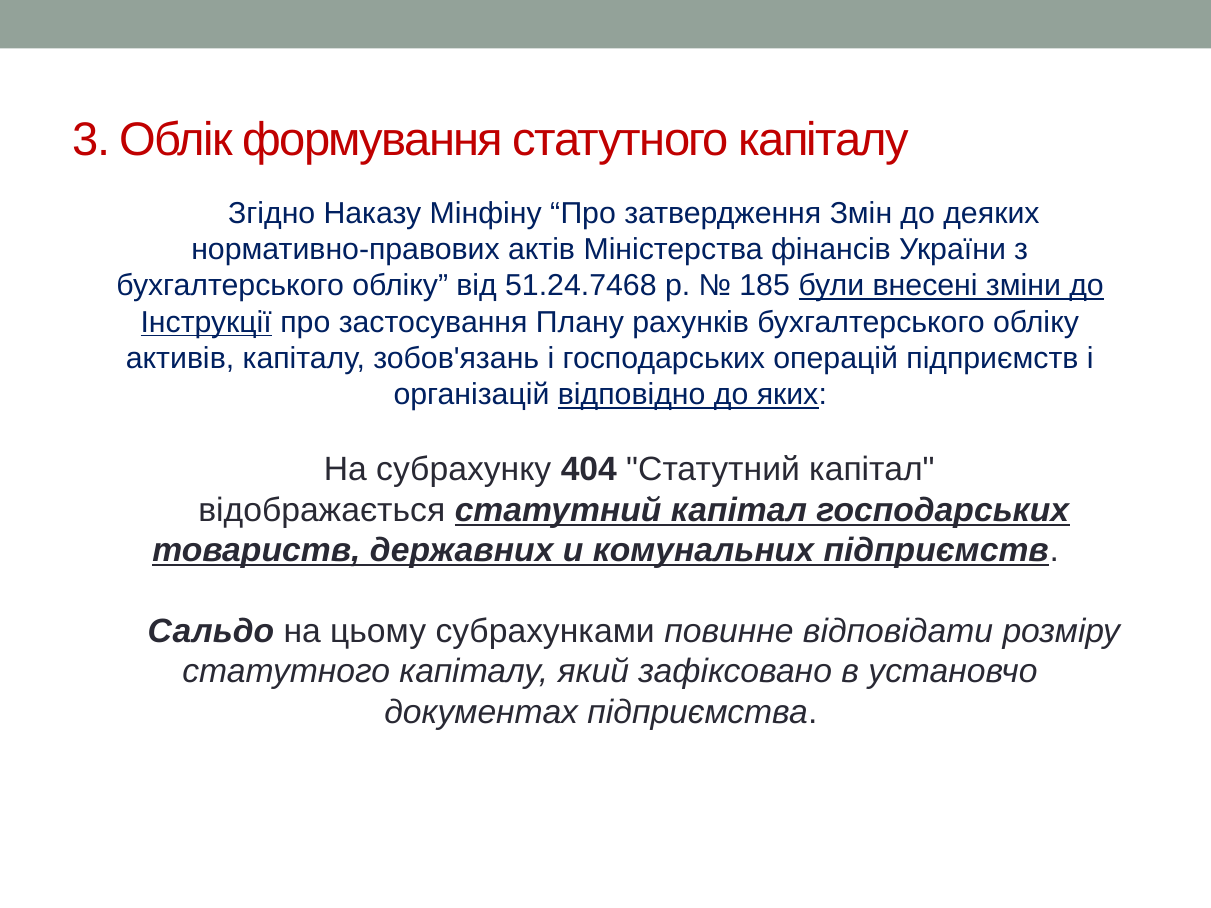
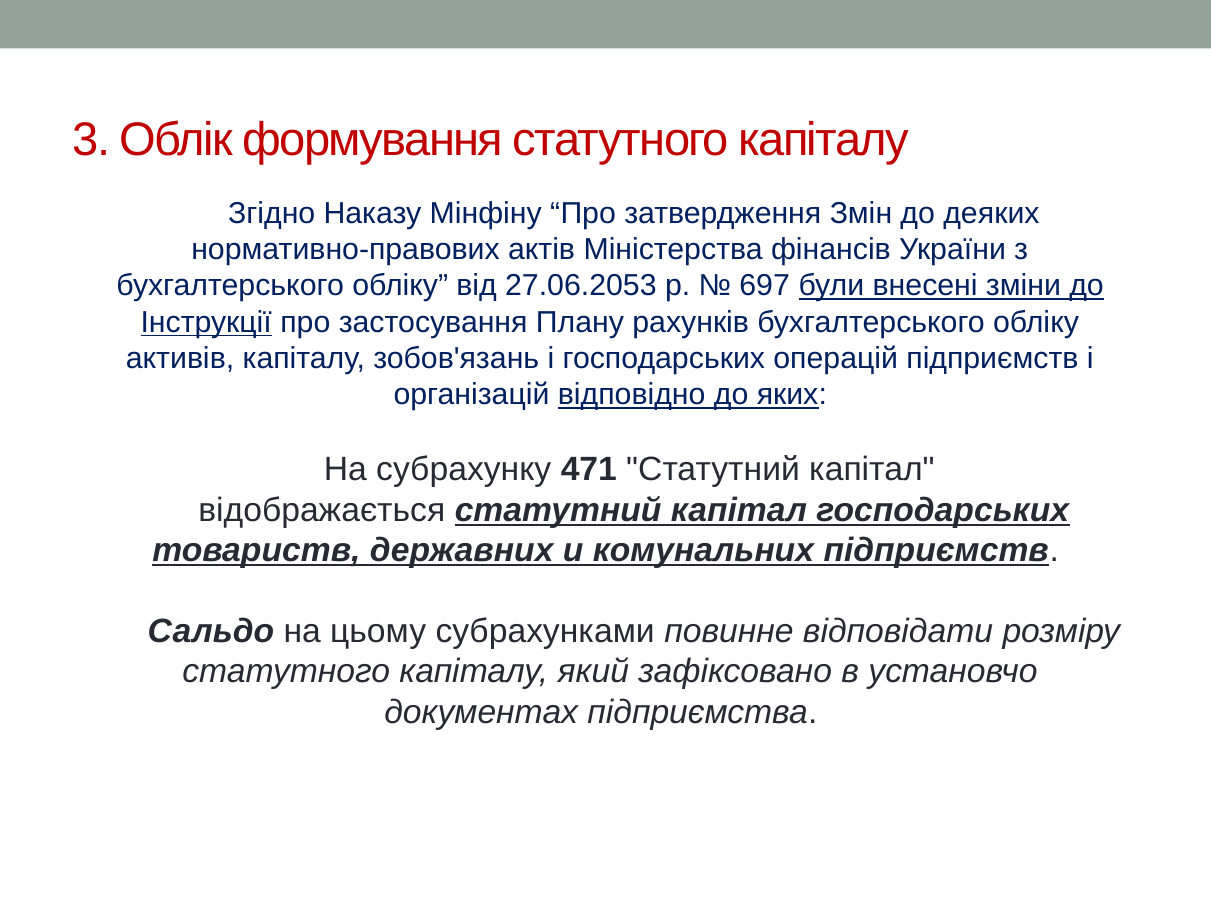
51.24.7468: 51.24.7468 -> 27.06.2053
185: 185 -> 697
404: 404 -> 471
